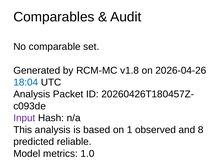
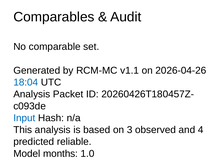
v1.8: v1.8 -> v1.1
Input colour: purple -> blue
1: 1 -> 3
8: 8 -> 4
metrics: metrics -> months
